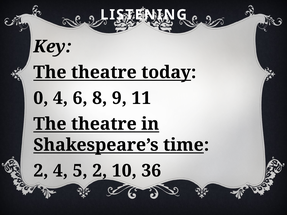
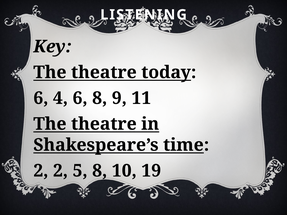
0 at (41, 98): 0 -> 6
2 4: 4 -> 2
5 2: 2 -> 8
36: 36 -> 19
